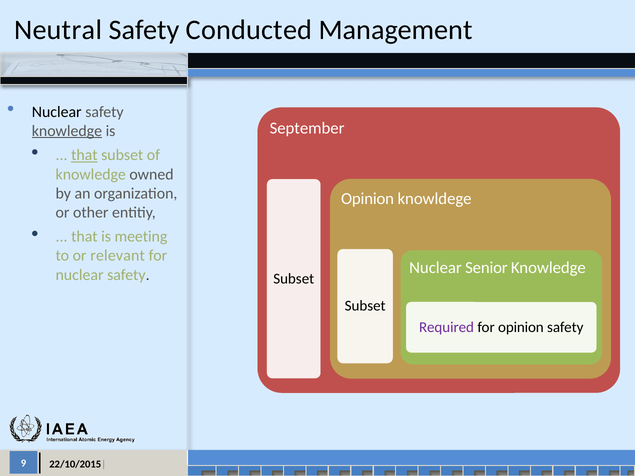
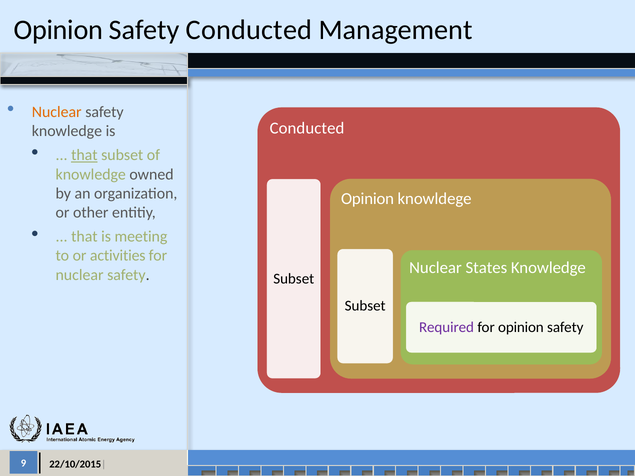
Neutral at (58, 30): Neutral -> Opinion
Nuclear at (57, 112) colour: black -> orange
September at (307, 128): September -> Conducted
knowledge at (67, 131) underline: present -> none
relevant: relevant -> activities
Senior: Senior -> States
